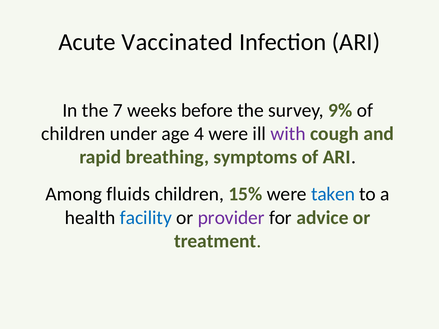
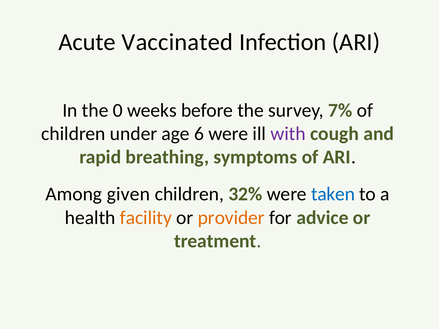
7: 7 -> 0
9%: 9% -> 7%
4: 4 -> 6
fluids: fluids -> given
15%: 15% -> 32%
facility colour: blue -> orange
provider colour: purple -> orange
